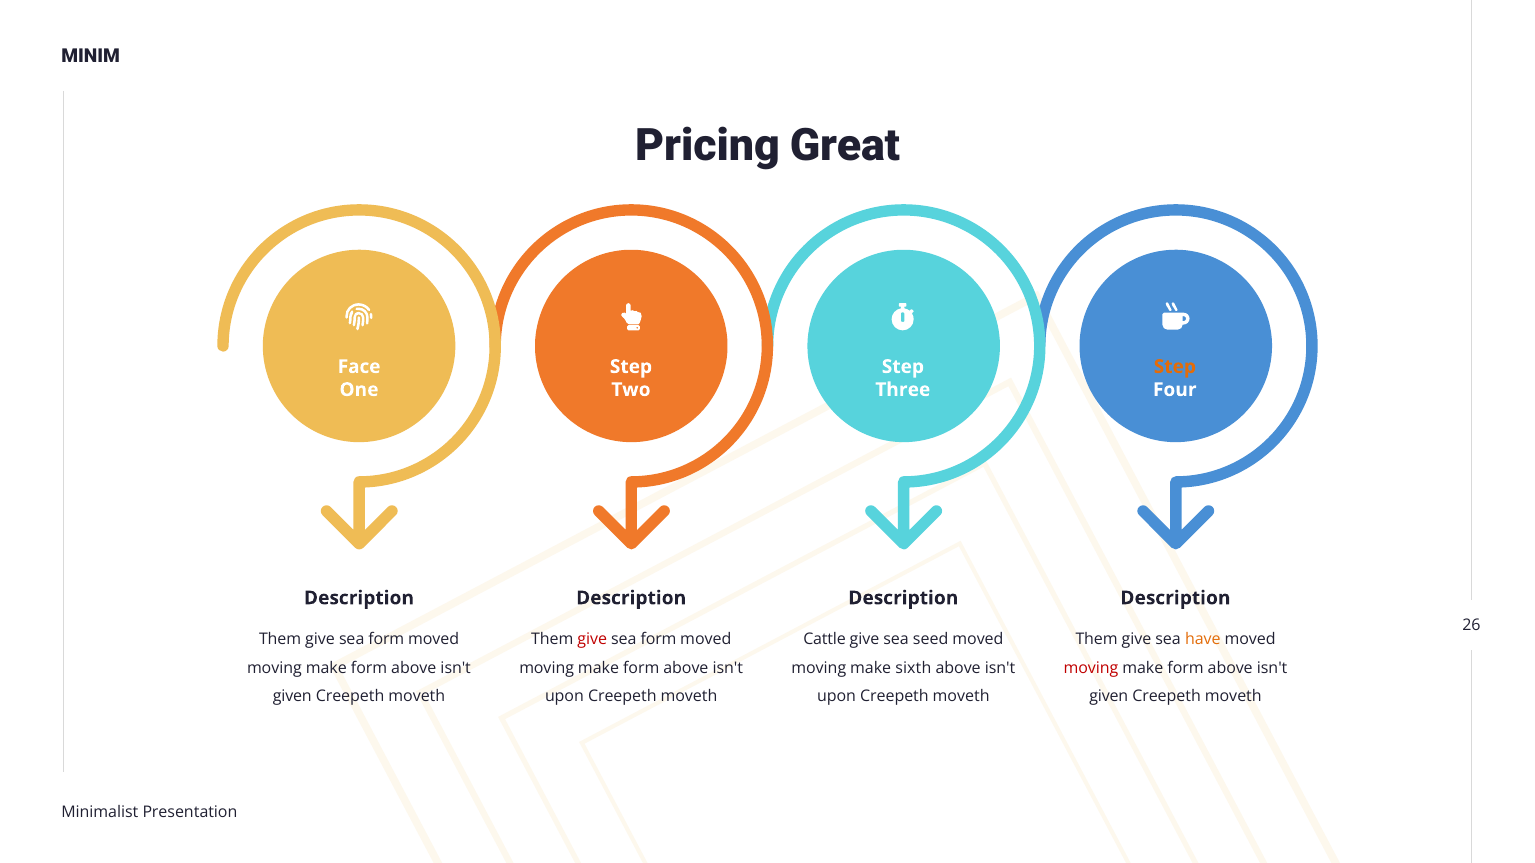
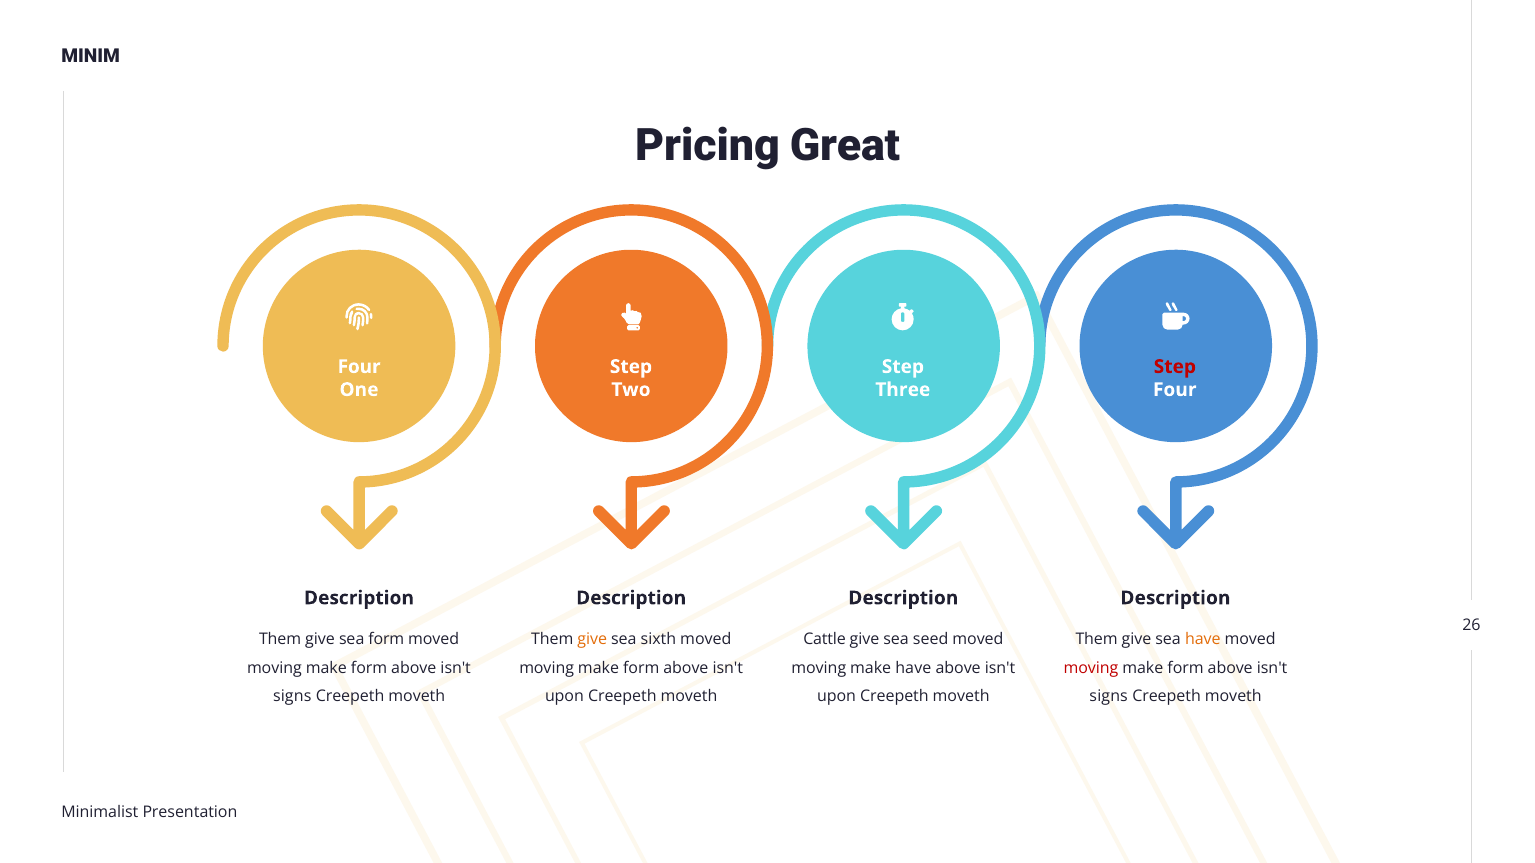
Face at (359, 367): Face -> Four
Step at (1175, 367) colour: orange -> red
give at (592, 639) colour: red -> orange
form at (659, 639): form -> sixth
make sixth: sixth -> have
given at (292, 697): given -> signs
given at (1109, 697): given -> signs
